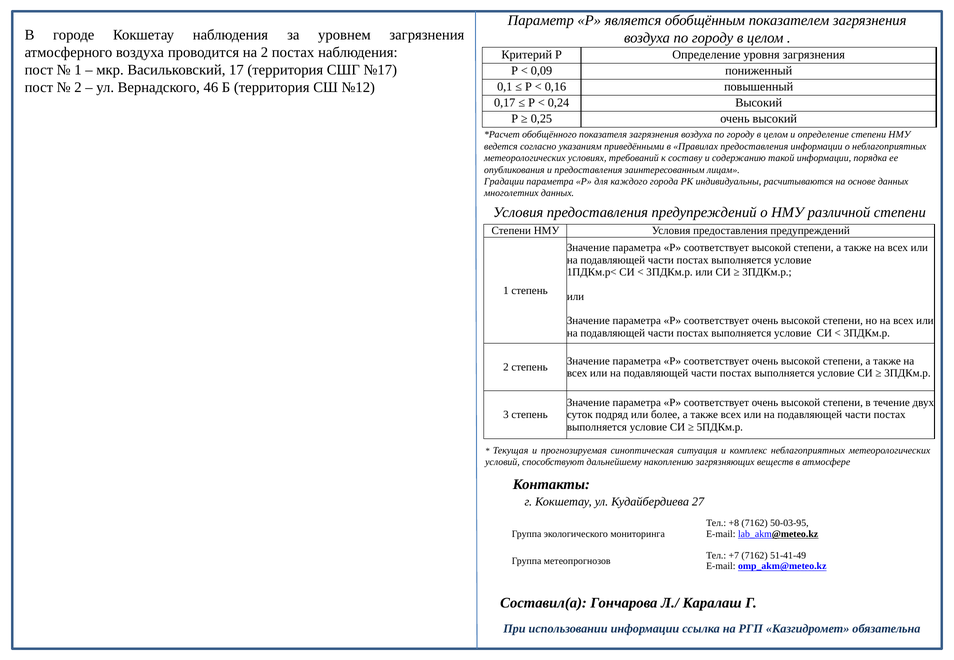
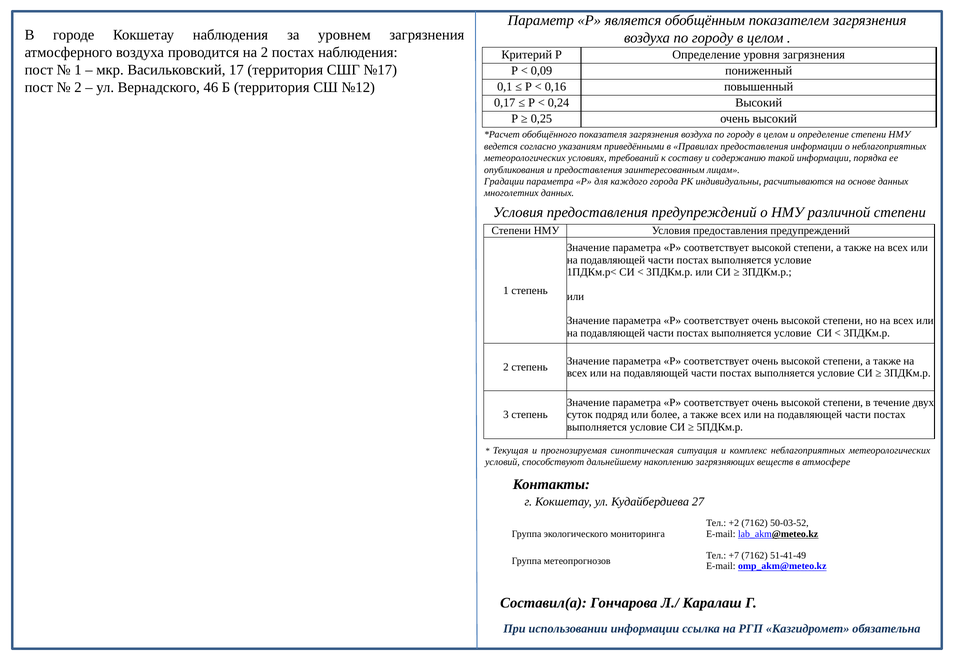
+8: +8 -> +2
50-03-95: 50-03-95 -> 50-03-52
